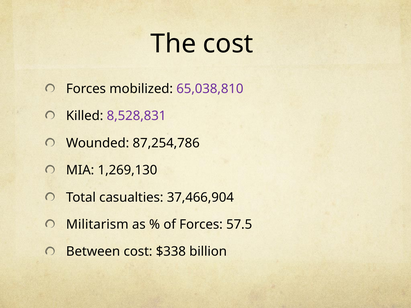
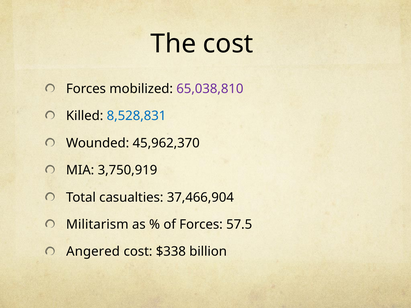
8,528,831 colour: purple -> blue
87,254,786: 87,254,786 -> 45,962,370
1,269,130: 1,269,130 -> 3,750,919
Between: Between -> Angered
